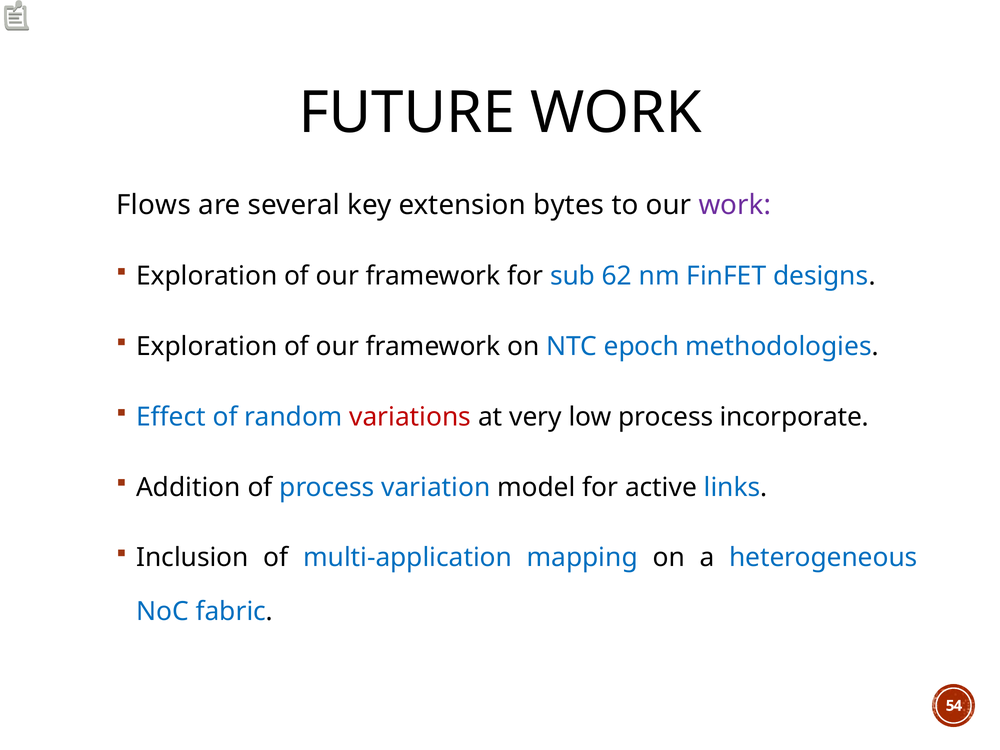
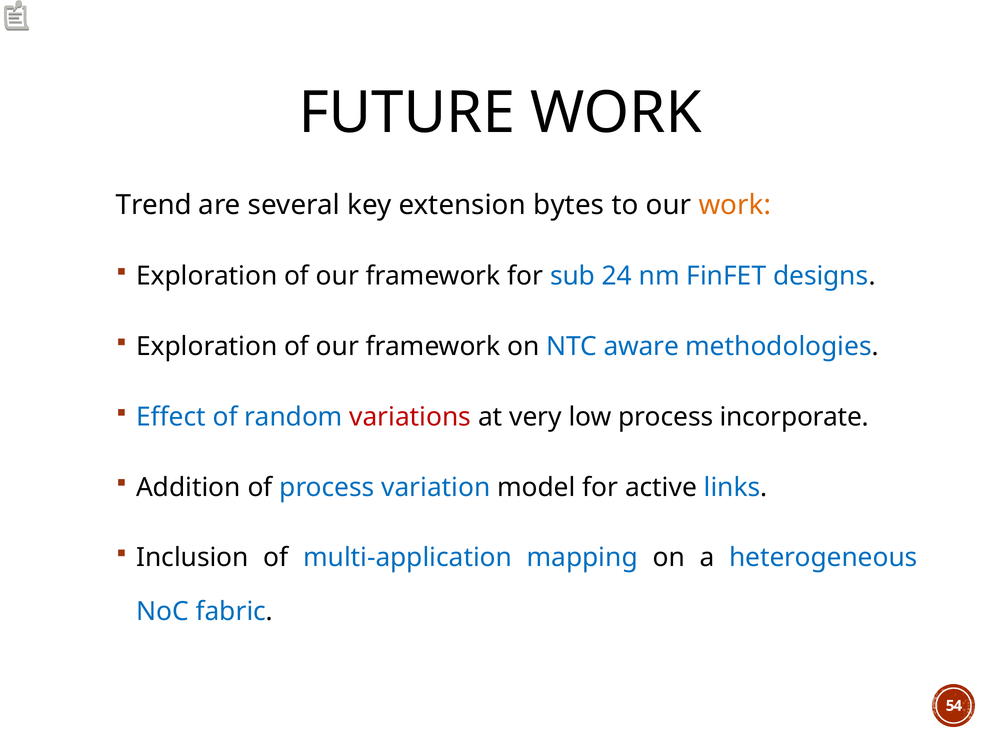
Flows: Flows -> Trend
work at (735, 205) colour: purple -> orange
62: 62 -> 24
epoch: epoch -> aware
